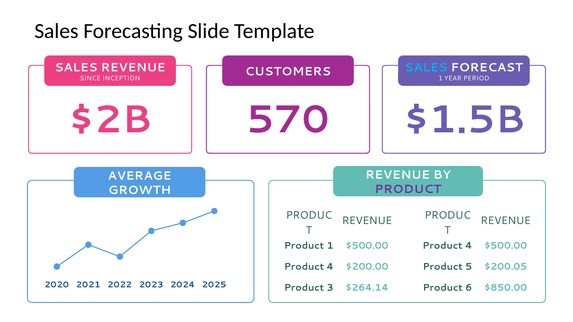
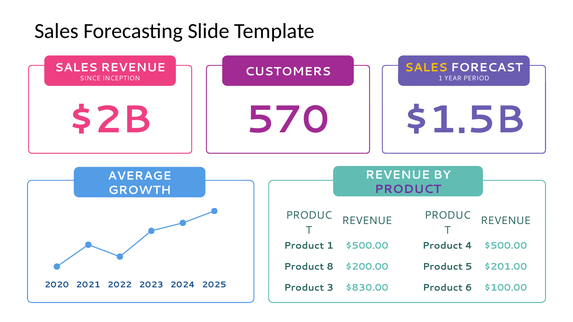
SALES at (426, 68) colour: light blue -> yellow
4 at (330, 267): 4 -> 8
$200.05: $200.05 -> $201.00
$264.14: $264.14 -> $830.00
$850.00: $850.00 -> $100.00
